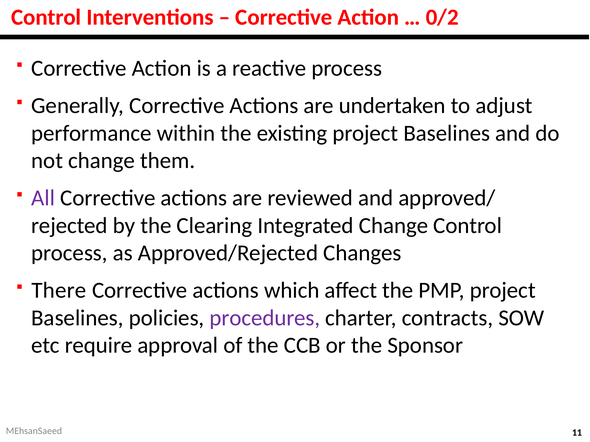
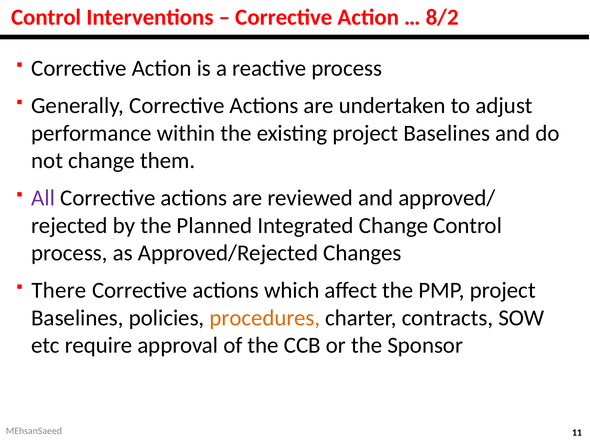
0/2: 0/2 -> 8/2
Clearing: Clearing -> Planned
procedures colour: purple -> orange
